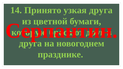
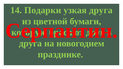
Принято: Принято -> Подарки
